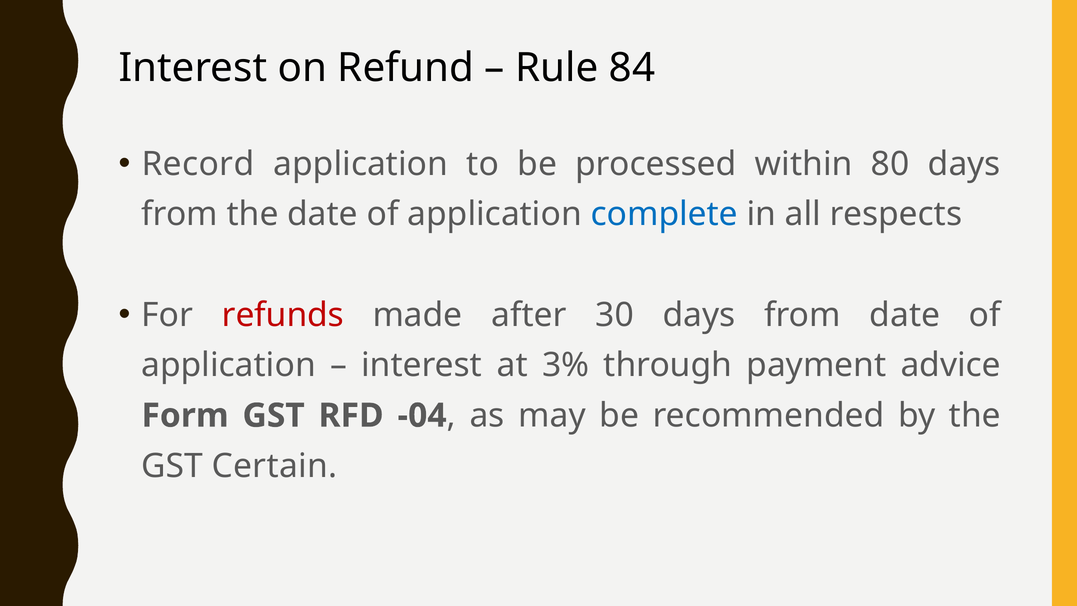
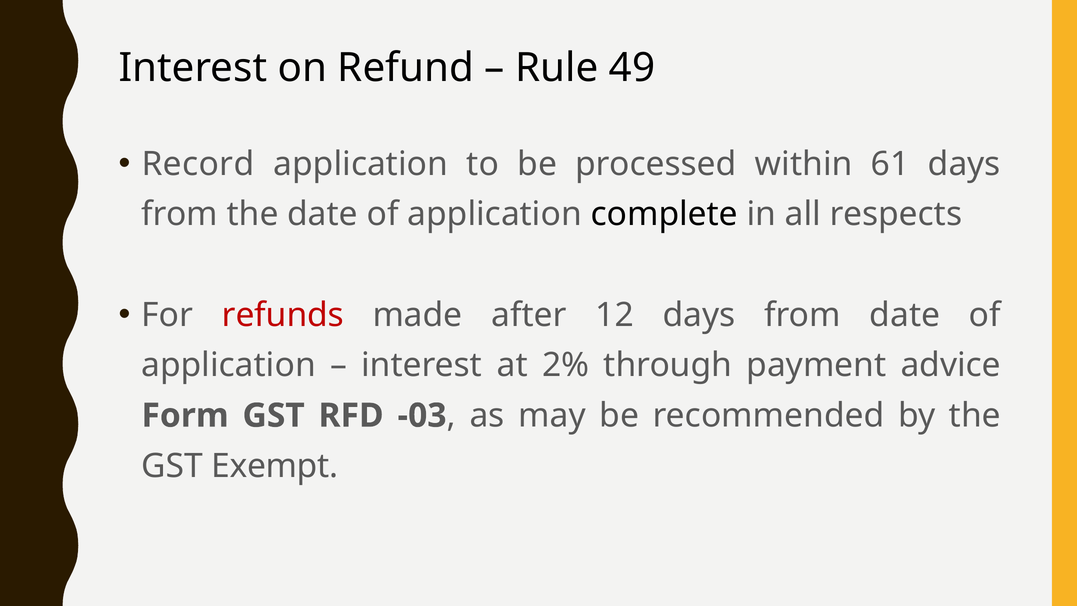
84: 84 -> 49
80: 80 -> 61
complete colour: blue -> black
30: 30 -> 12
3%: 3% -> 2%
-04: -04 -> -03
Certain: Certain -> Exempt
